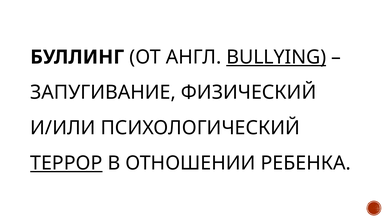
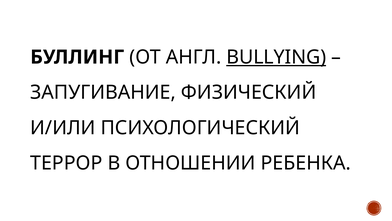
ТЕРРОР underline: present -> none
